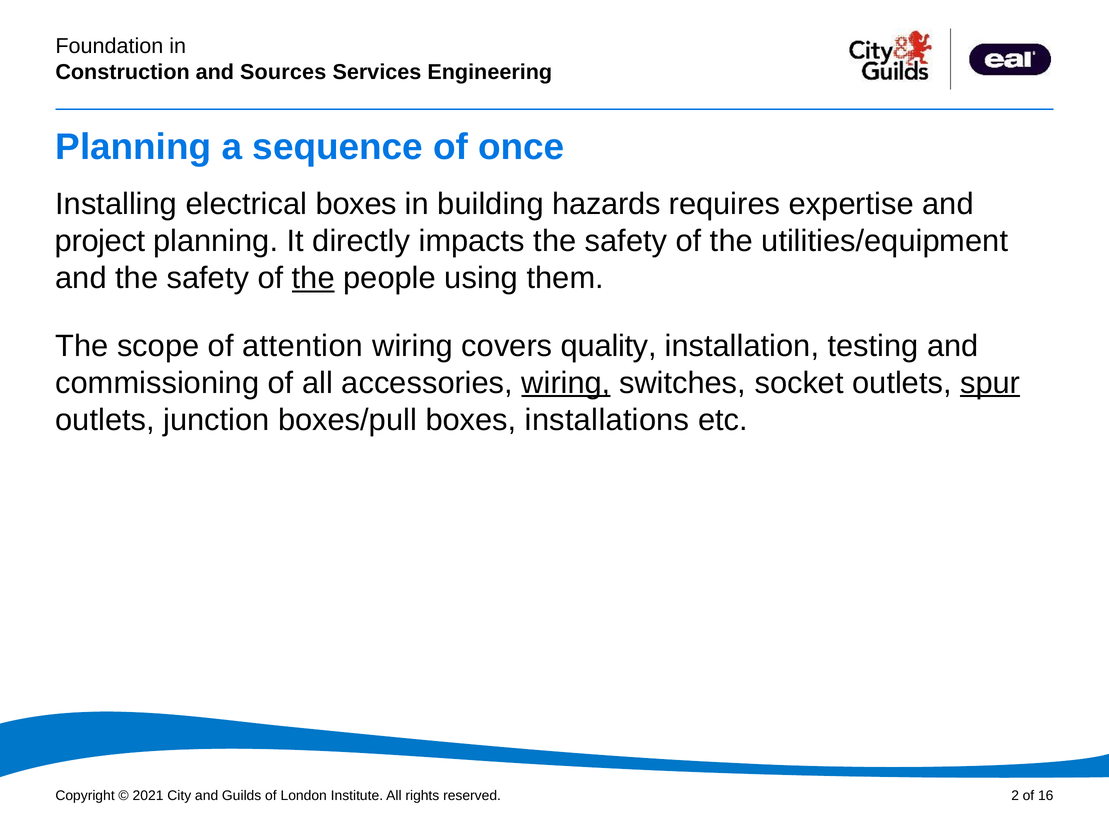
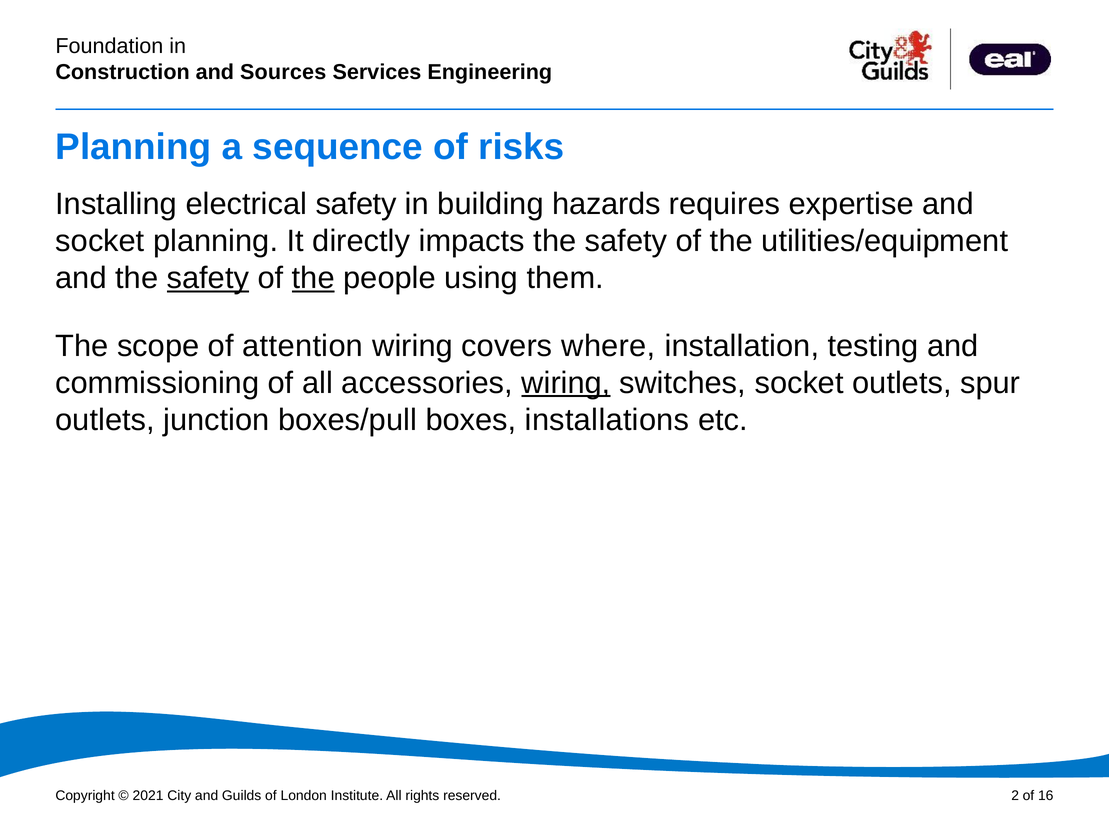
once: once -> risks
electrical boxes: boxes -> safety
project at (100, 241): project -> socket
safety at (208, 278) underline: none -> present
quality: quality -> where
spur underline: present -> none
